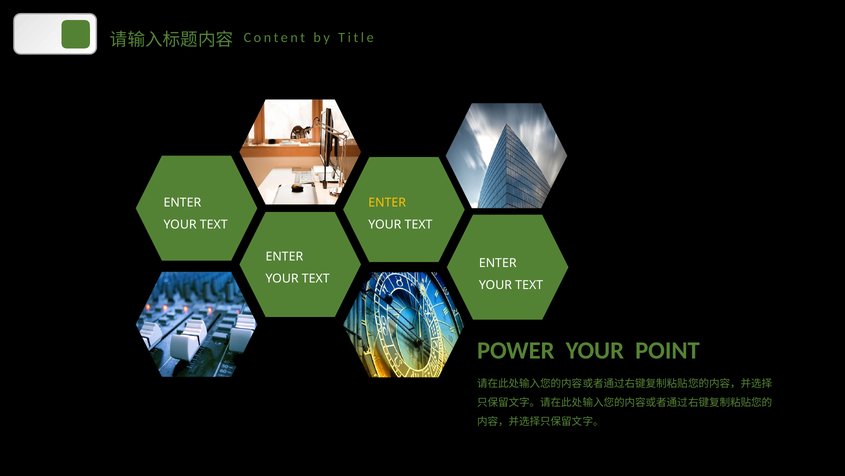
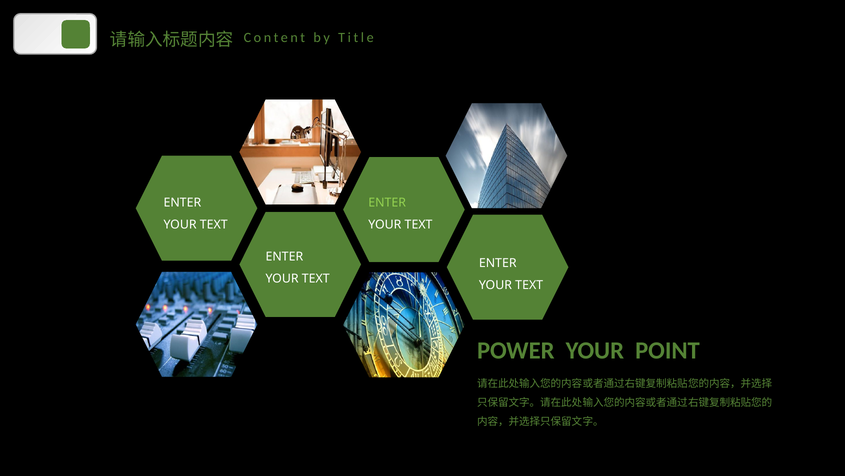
ENTER at (387, 202) colour: yellow -> light green
